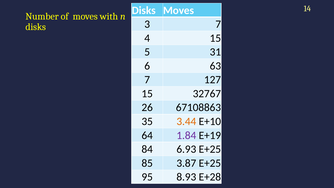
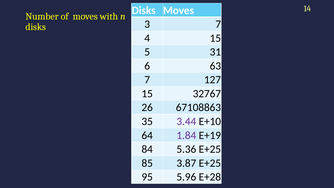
3.44 colour: orange -> purple
6.93: 6.93 -> 5.36
8.93: 8.93 -> 5.96
